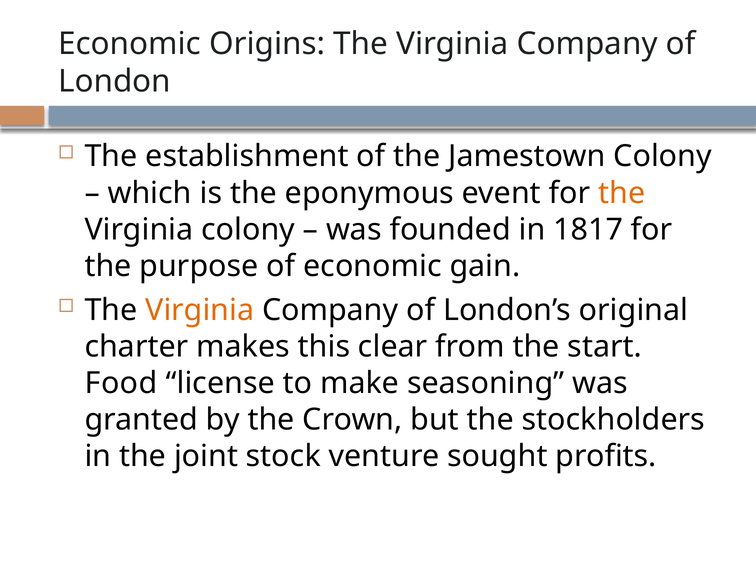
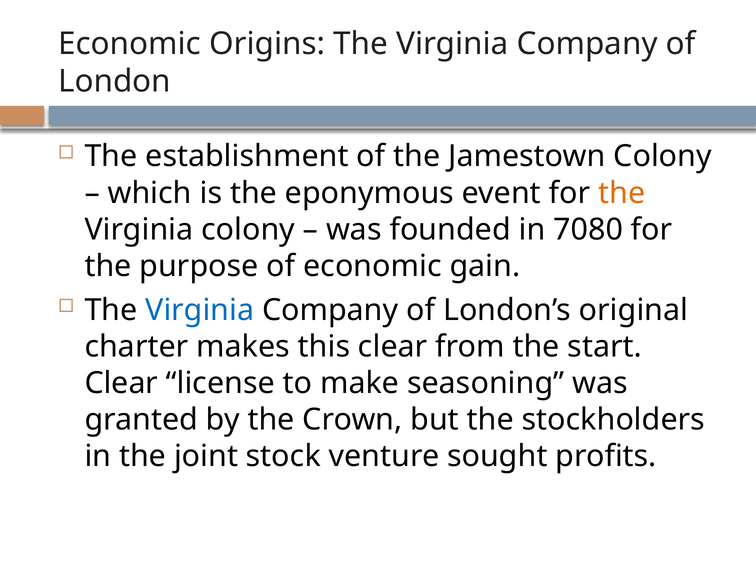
1817: 1817 -> 7080
Virginia at (200, 310) colour: orange -> blue
Food at (121, 383): Food -> Clear
